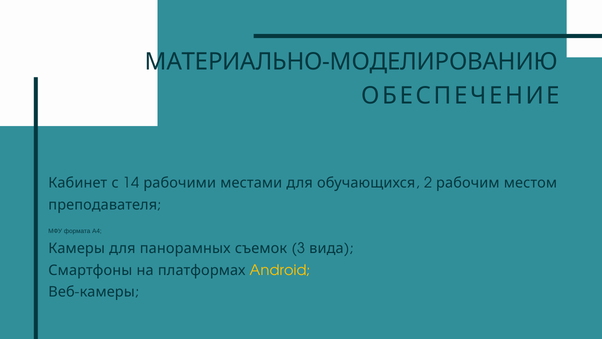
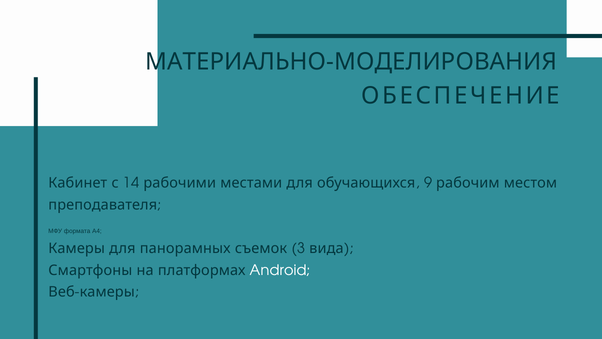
МАТЕРИАЛЬНО-МОДЕЛИРОВАНИЮ: МАТЕРИАЛЬНО-МОДЕЛИРОВАНИЮ -> МАТЕРИАЛЬНО-МОДЕЛИРОВАНИЯ
2: 2 -> 9
Android colour: yellow -> white
